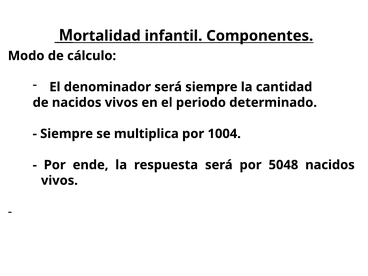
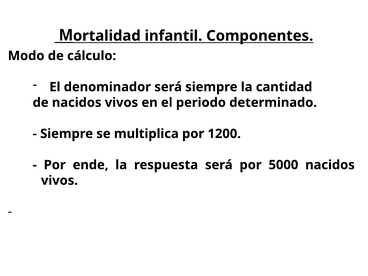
1004: 1004 -> 1200
5048: 5048 -> 5000
